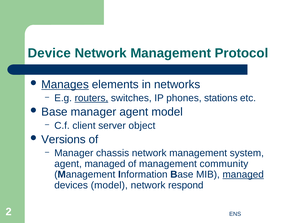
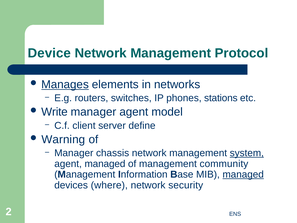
routers underline: present -> none
Base at (54, 112): Base -> Write
object: object -> define
Versions: Versions -> Warning
system underline: none -> present
devices model: model -> where
respond: respond -> security
